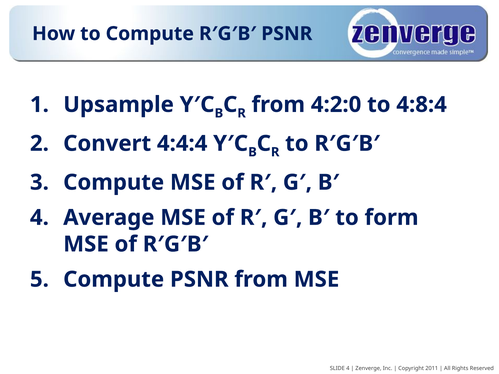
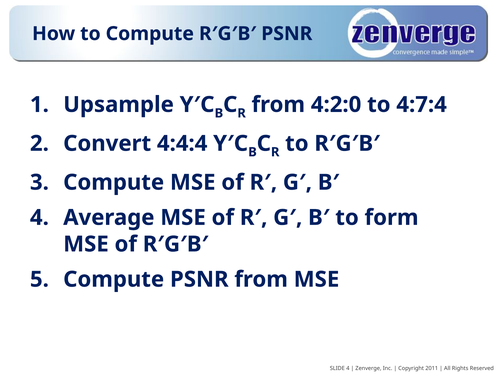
4:8:4: 4:8:4 -> 4:7:4
